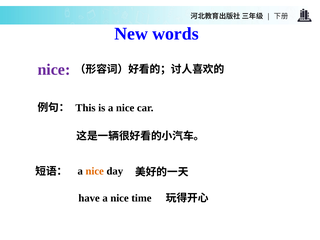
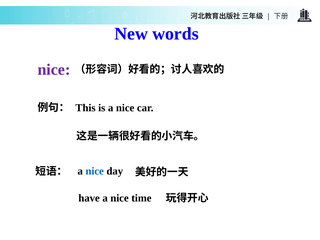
nice at (95, 171) colour: orange -> blue
